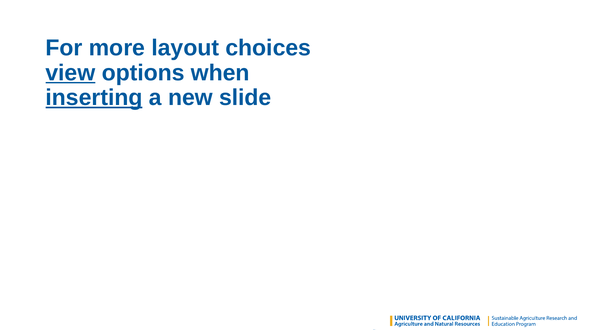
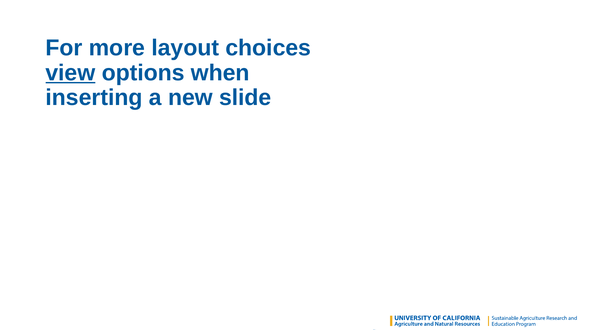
inserting underline: present -> none
